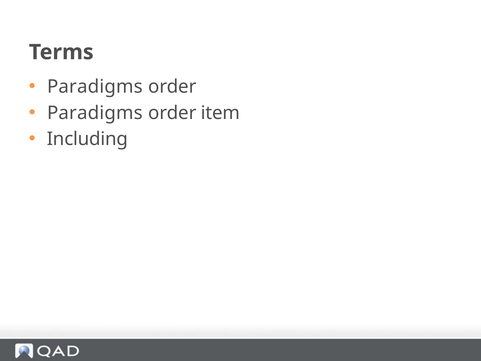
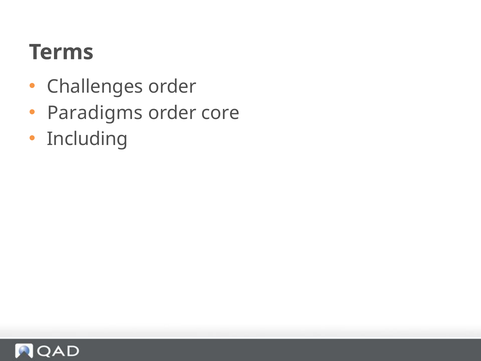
Paradigms at (95, 87): Paradigms -> Challenges
item: item -> core
